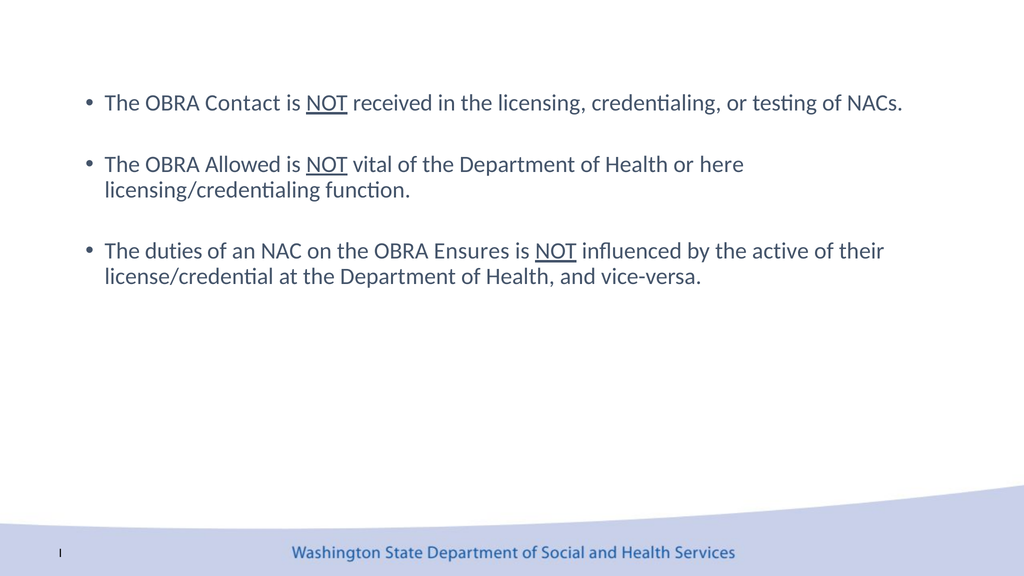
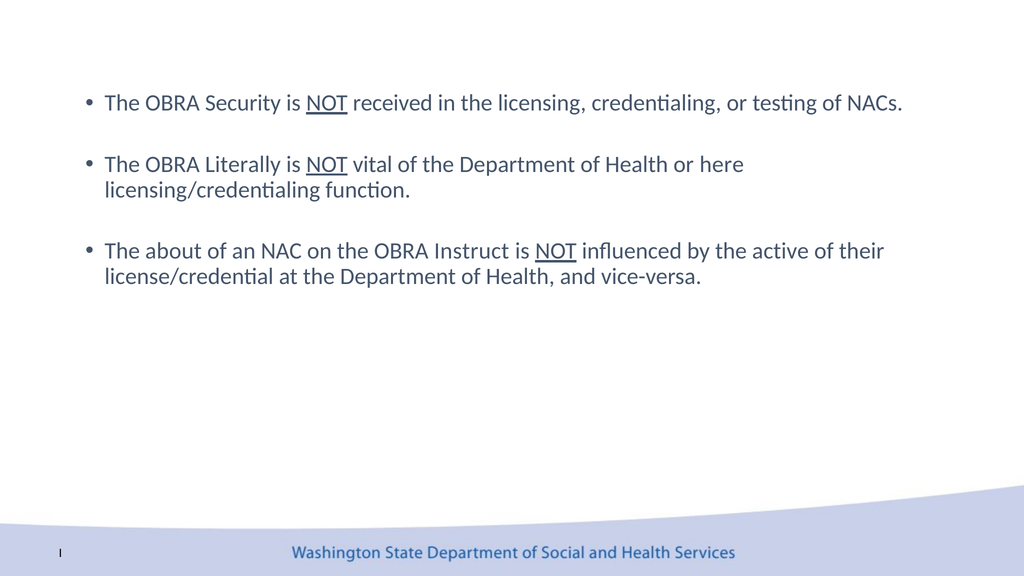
Contact: Contact -> Security
Allowed: Allowed -> Literally
duties: duties -> about
Ensures: Ensures -> Instruct
